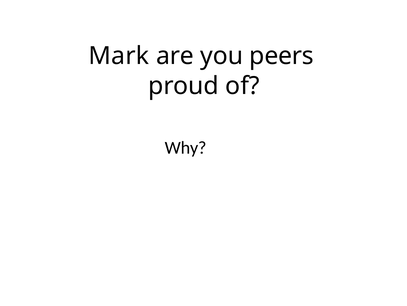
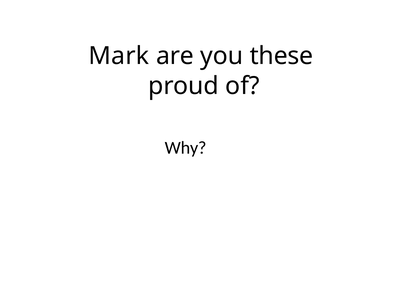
peers: peers -> these
